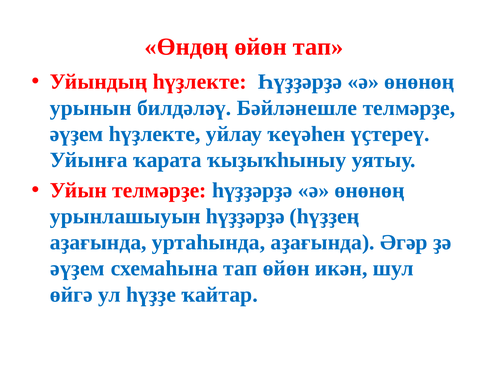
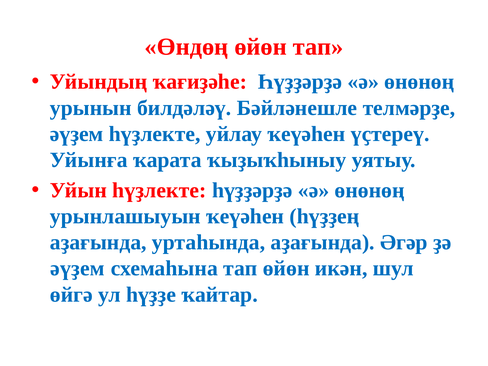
Уйындың һүҙлекте: һүҙлекте -> ҡағиҙәһе
Уйын телмәрҙе: телмәрҙе -> һүҙлекте
урынлашыуын һүҙҙәрҙә: һүҙҙәрҙә -> ҡеүәһен
